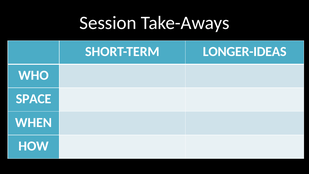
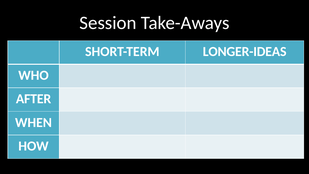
SPACE: SPACE -> AFTER
